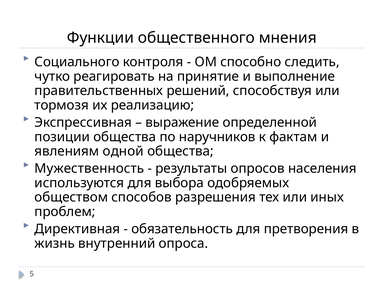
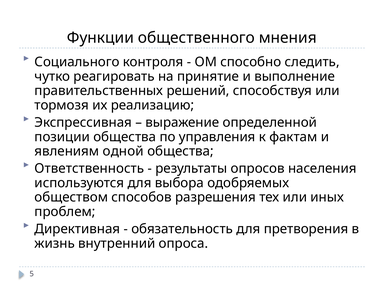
наручников: наручников -> управления
Мужественность: Мужественность -> Ответственность
